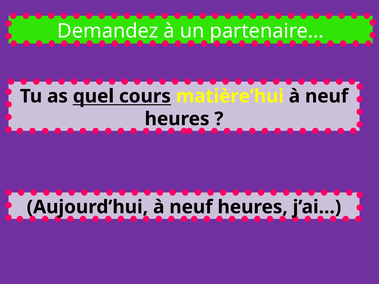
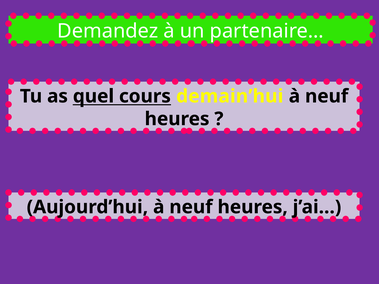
matière’hui: matière’hui -> demain’hui
